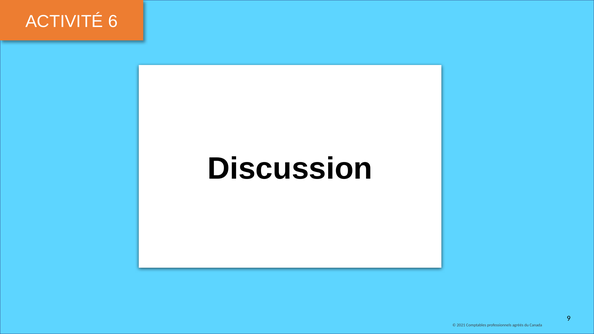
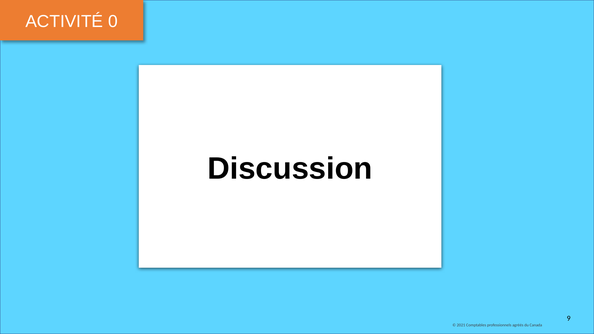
6: 6 -> 0
